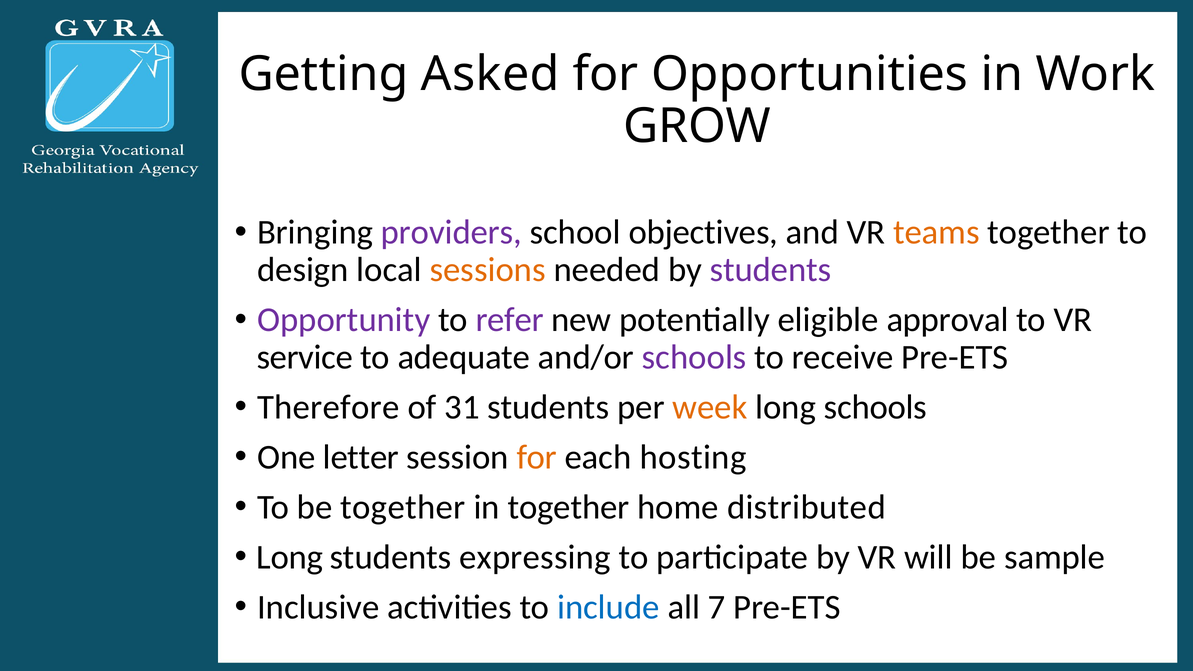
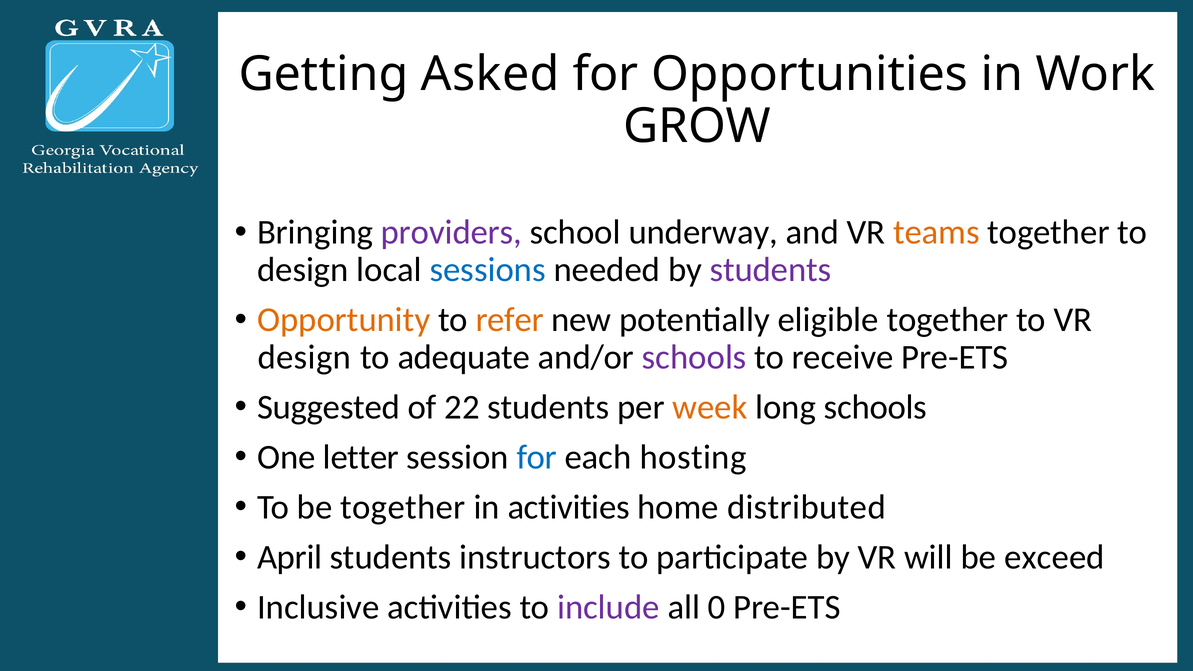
objectives: objectives -> underway
sessions colour: orange -> blue
Opportunity colour: purple -> orange
refer colour: purple -> orange
eligible approval: approval -> together
service at (305, 357): service -> design
Therefore: Therefore -> Suggested
31: 31 -> 22
for at (537, 457) colour: orange -> blue
in together: together -> activities
Long at (290, 557): Long -> April
expressing: expressing -> instructors
sample: sample -> exceed
include colour: blue -> purple
7: 7 -> 0
